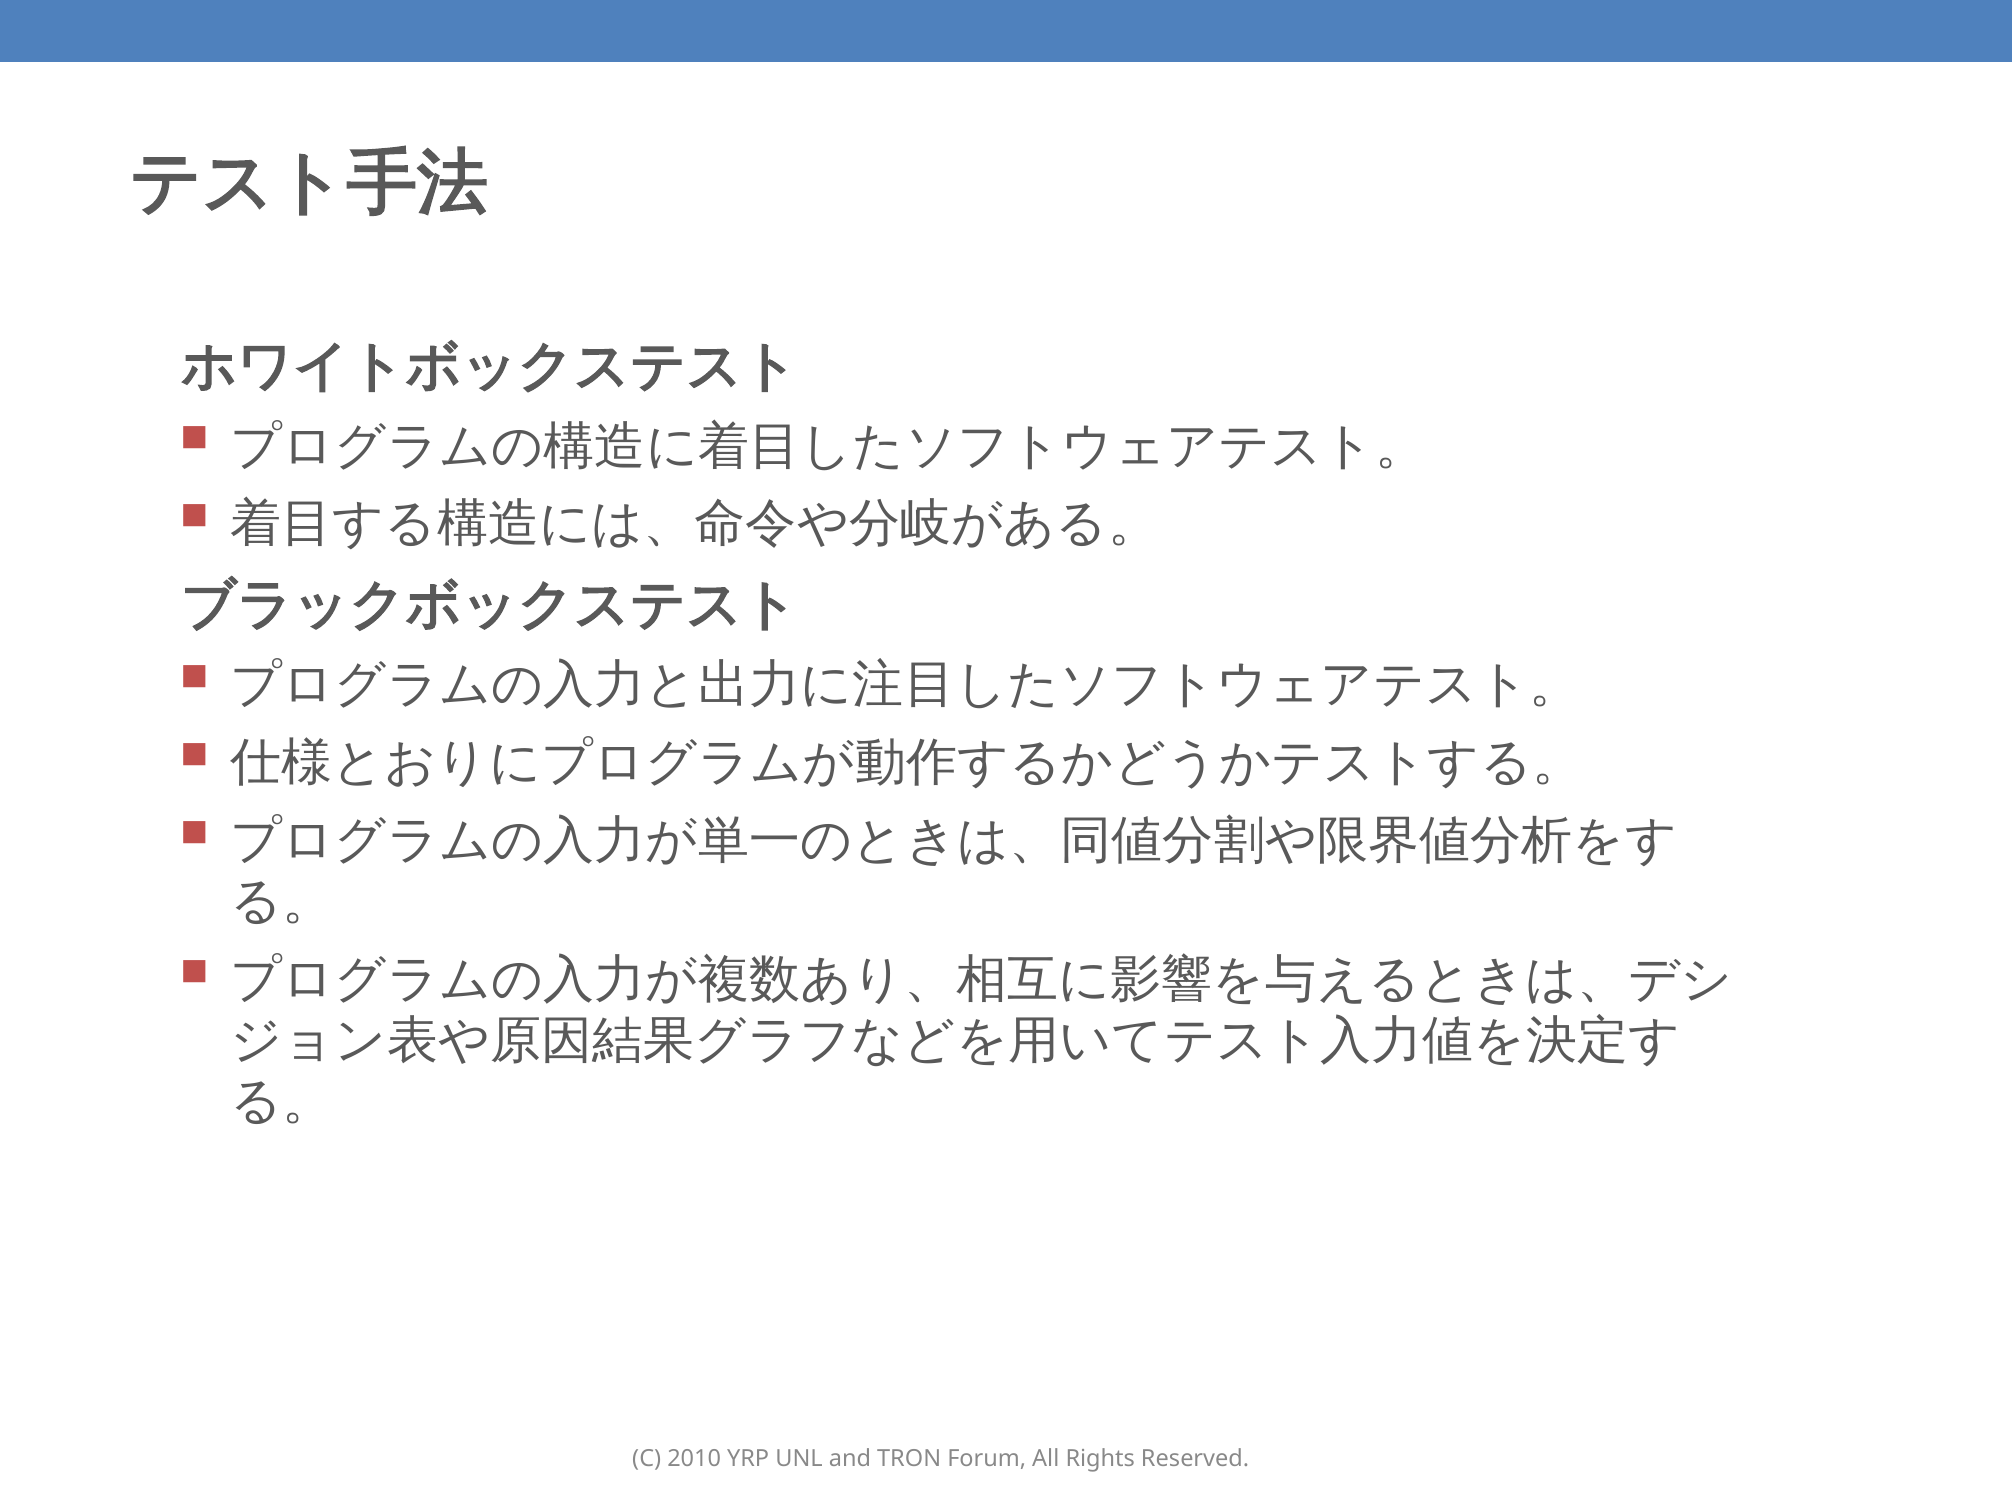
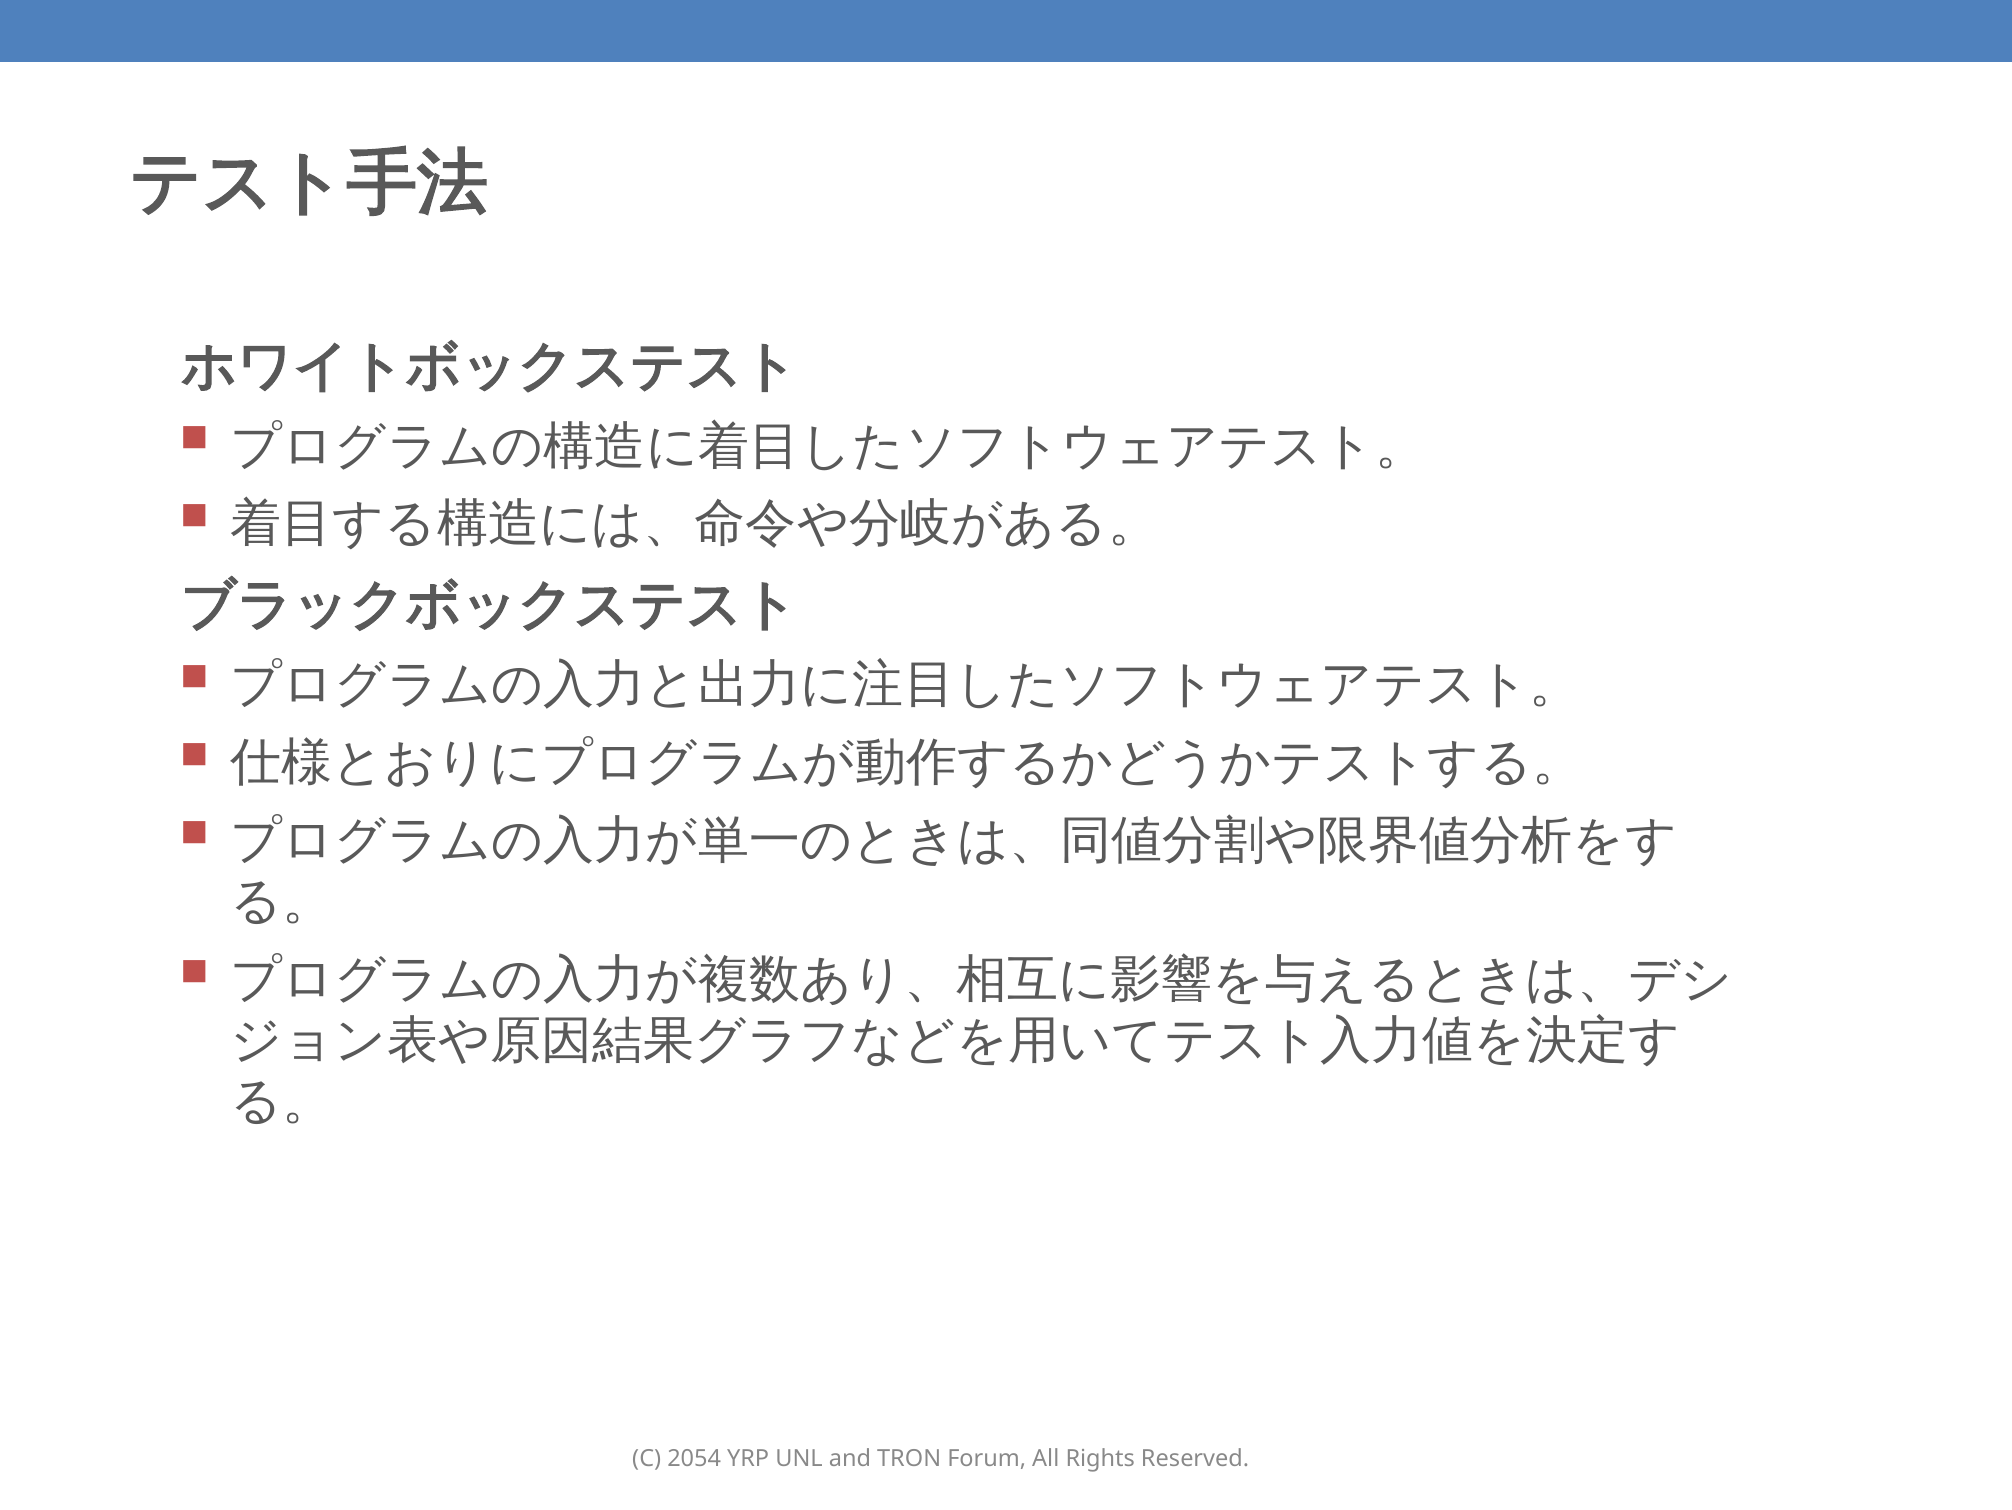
2010: 2010 -> 2054
